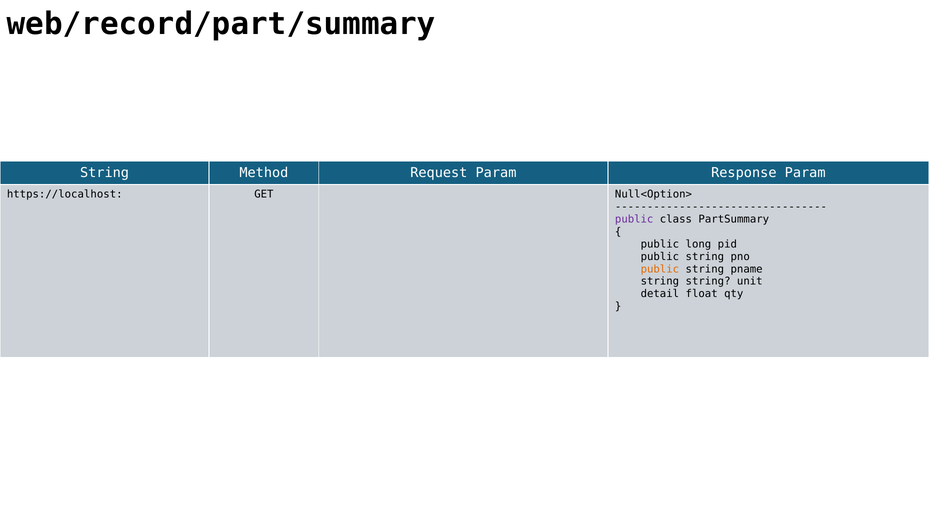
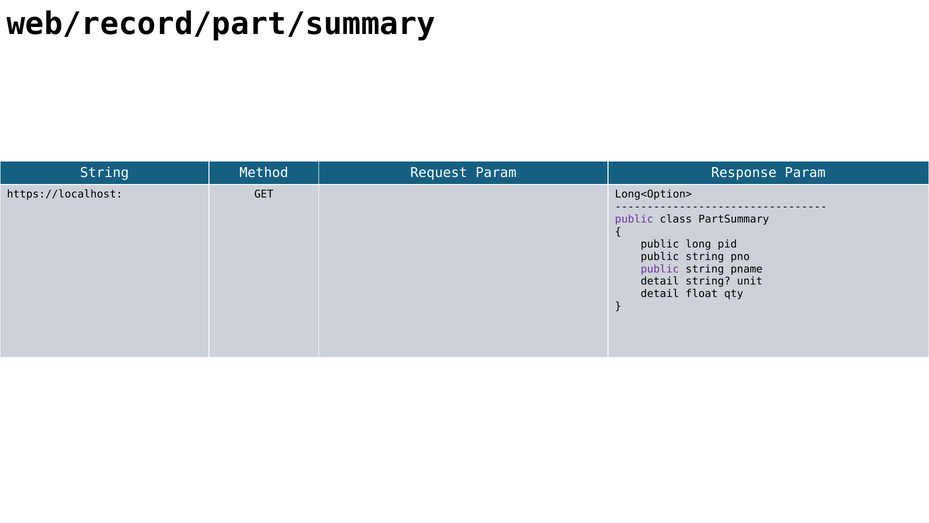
Null<Option>: Null<Option> -> Long<Option>
public at (660, 269) colour: orange -> purple
string at (660, 281): string -> detail
